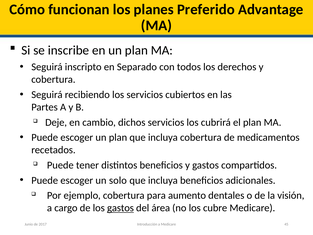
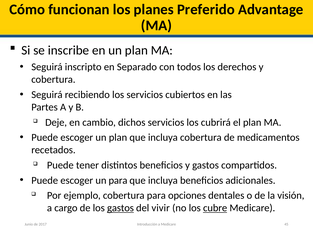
un solo: solo -> para
aumento: aumento -> opciones
área: área -> vivir
cubre underline: none -> present
